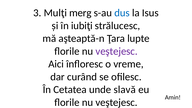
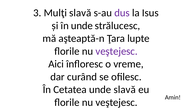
Mulţi merg: merg -> slavă
dus colour: blue -> purple
în iubiţi: iubiţi -> unde
